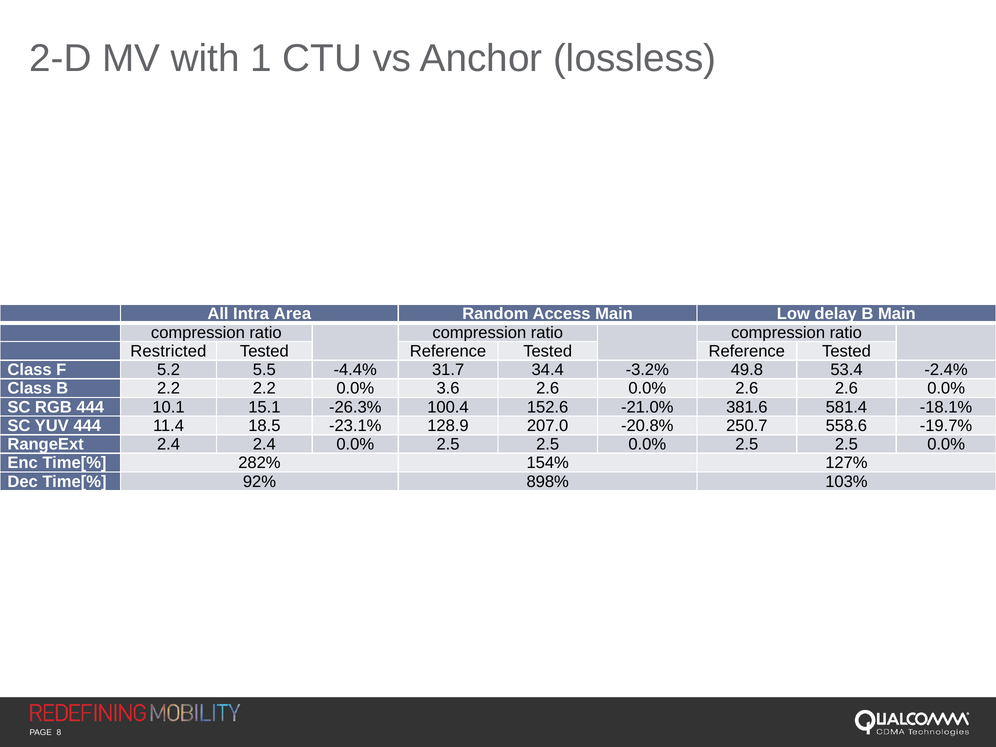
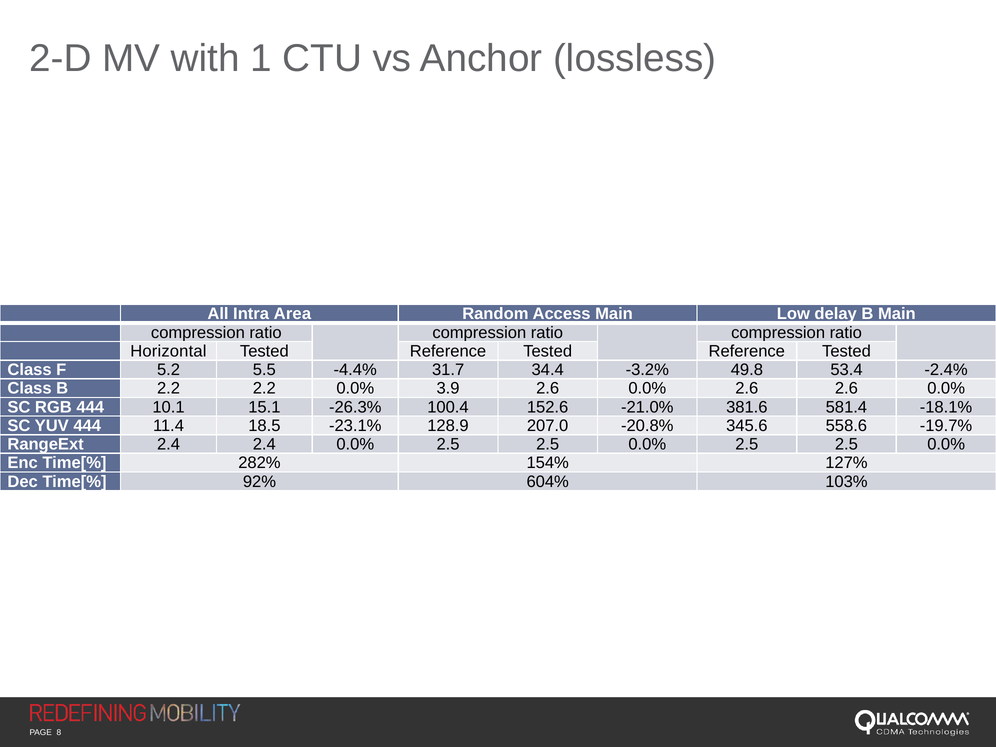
Restricted: Restricted -> Horizontal
3.6: 3.6 -> 3.9
250.7: 250.7 -> 345.6
898%: 898% -> 604%
